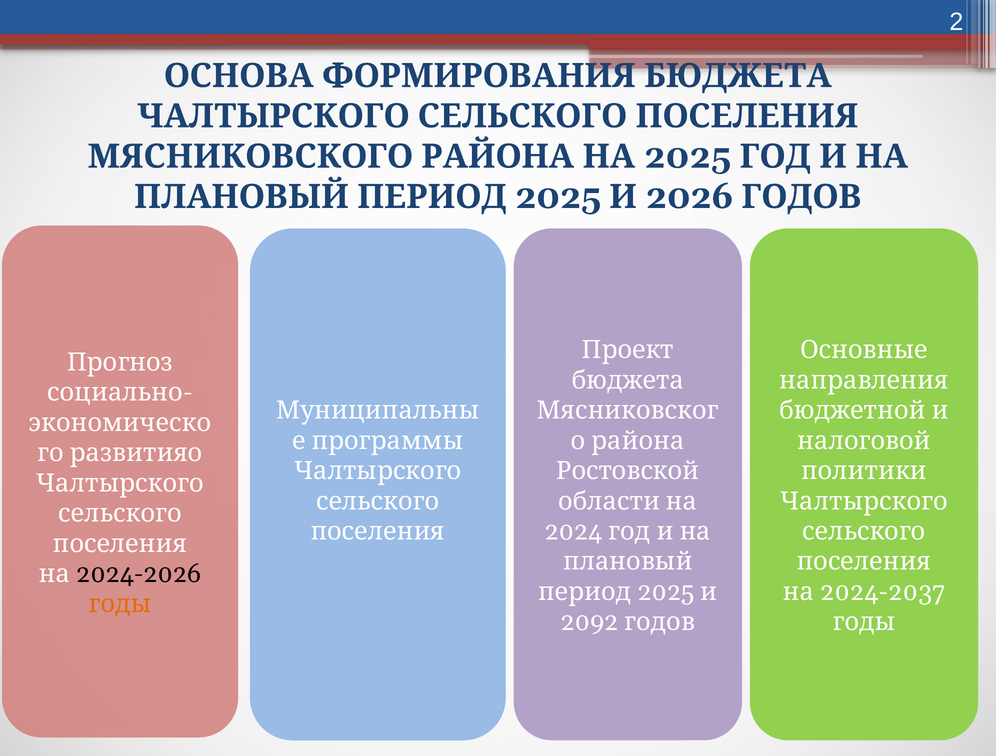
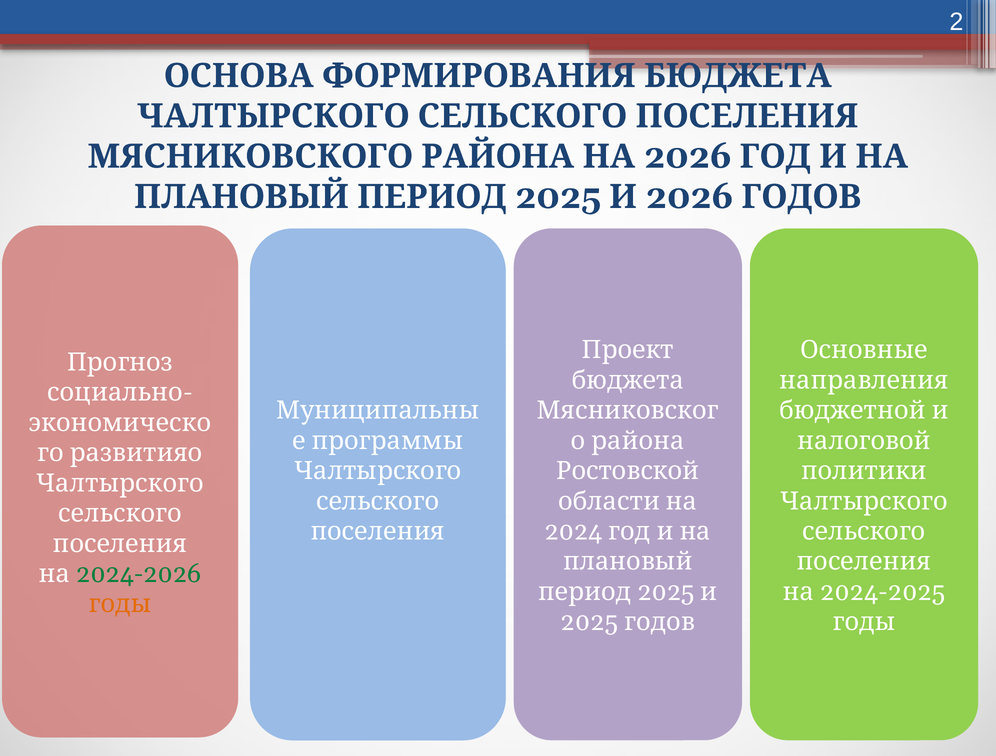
2025 at (688, 157): 2025 -> 2026
2024-2026 colour: black -> green
2024-2037: 2024-2037 -> 2024-2025
2092 at (589, 622): 2092 -> 2025
